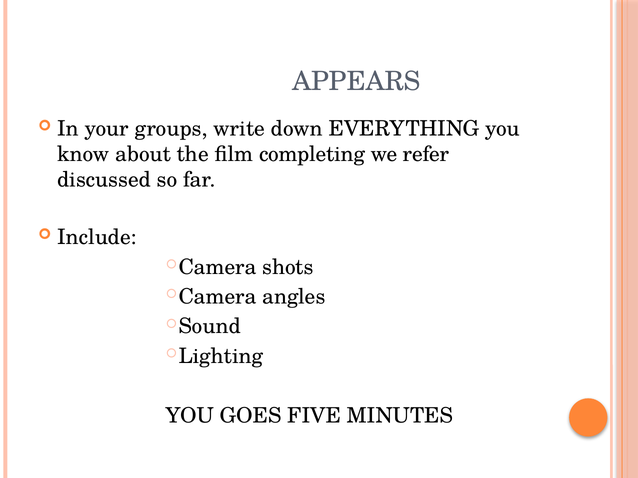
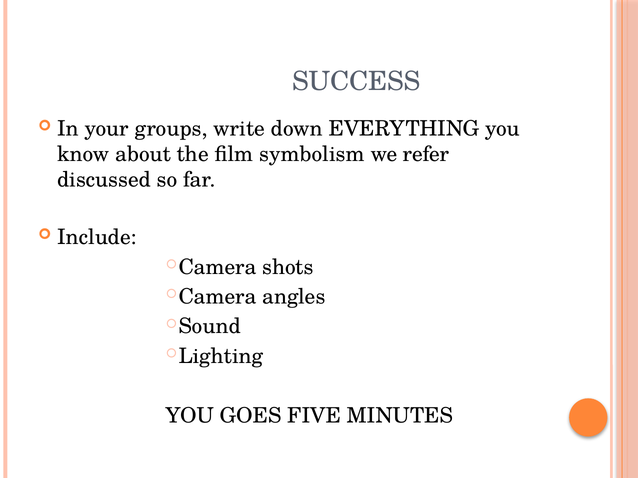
APPEARS: APPEARS -> SUCCESS
completing: completing -> symbolism
